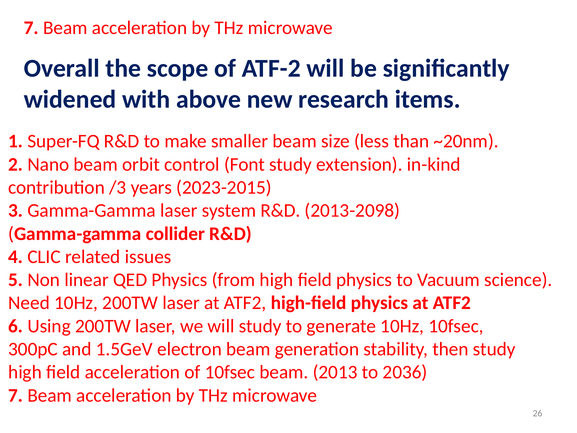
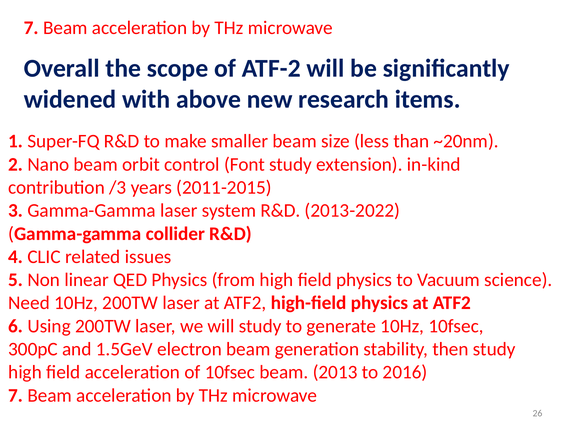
2023-2015: 2023-2015 -> 2011-2015
2013-2098: 2013-2098 -> 2013-2022
2036: 2036 -> 2016
